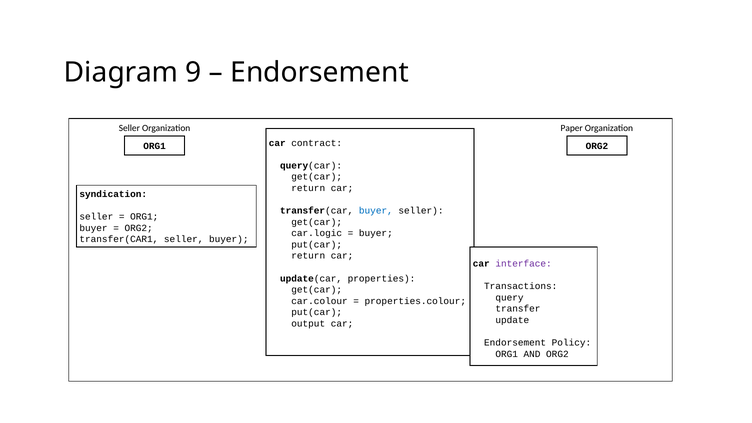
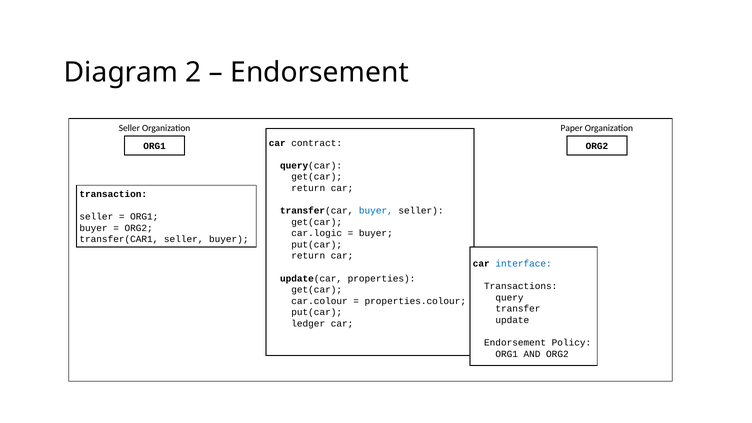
9: 9 -> 2
syndication: syndication -> transaction
interface colour: purple -> blue
output: output -> ledger
